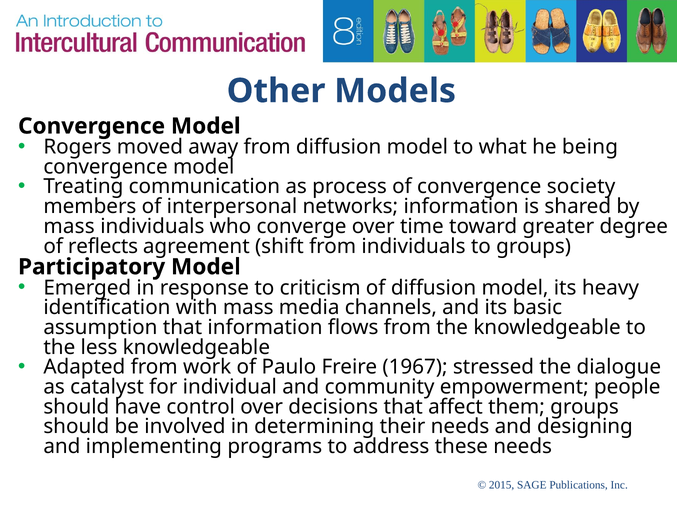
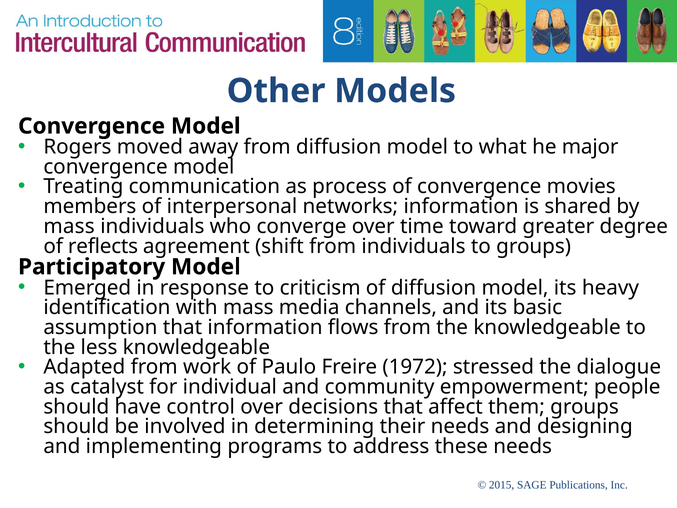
being: being -> major
society: society -> movies
1967: 1967 -> 1972
